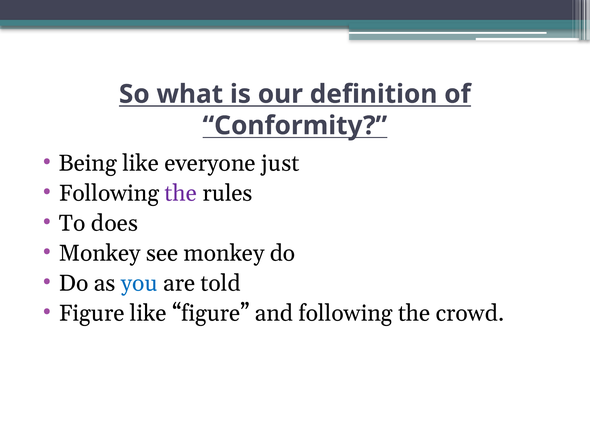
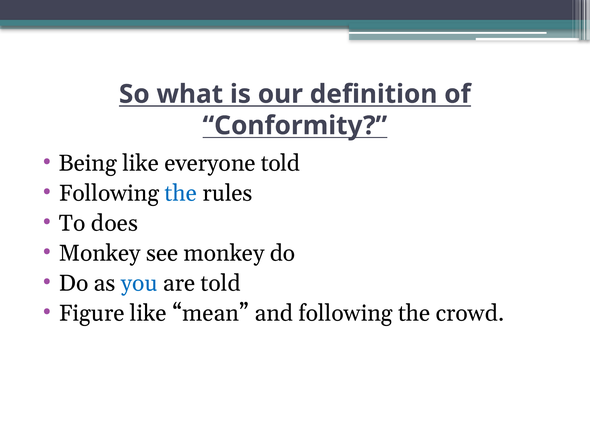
everyone just: just -> told
the at (181, 193) colour: purple -> blue
like figure: figure -> mean
